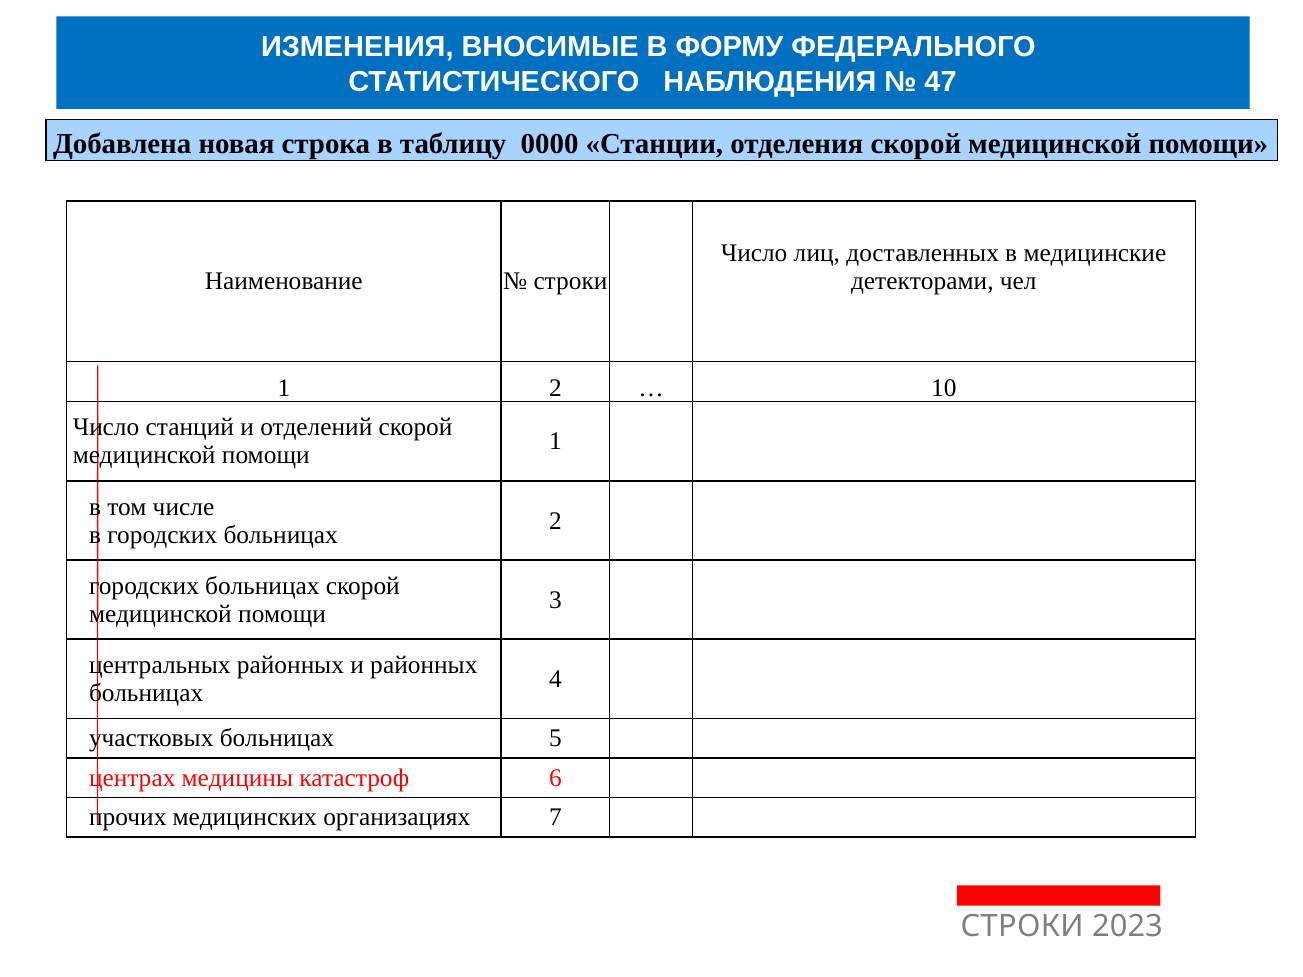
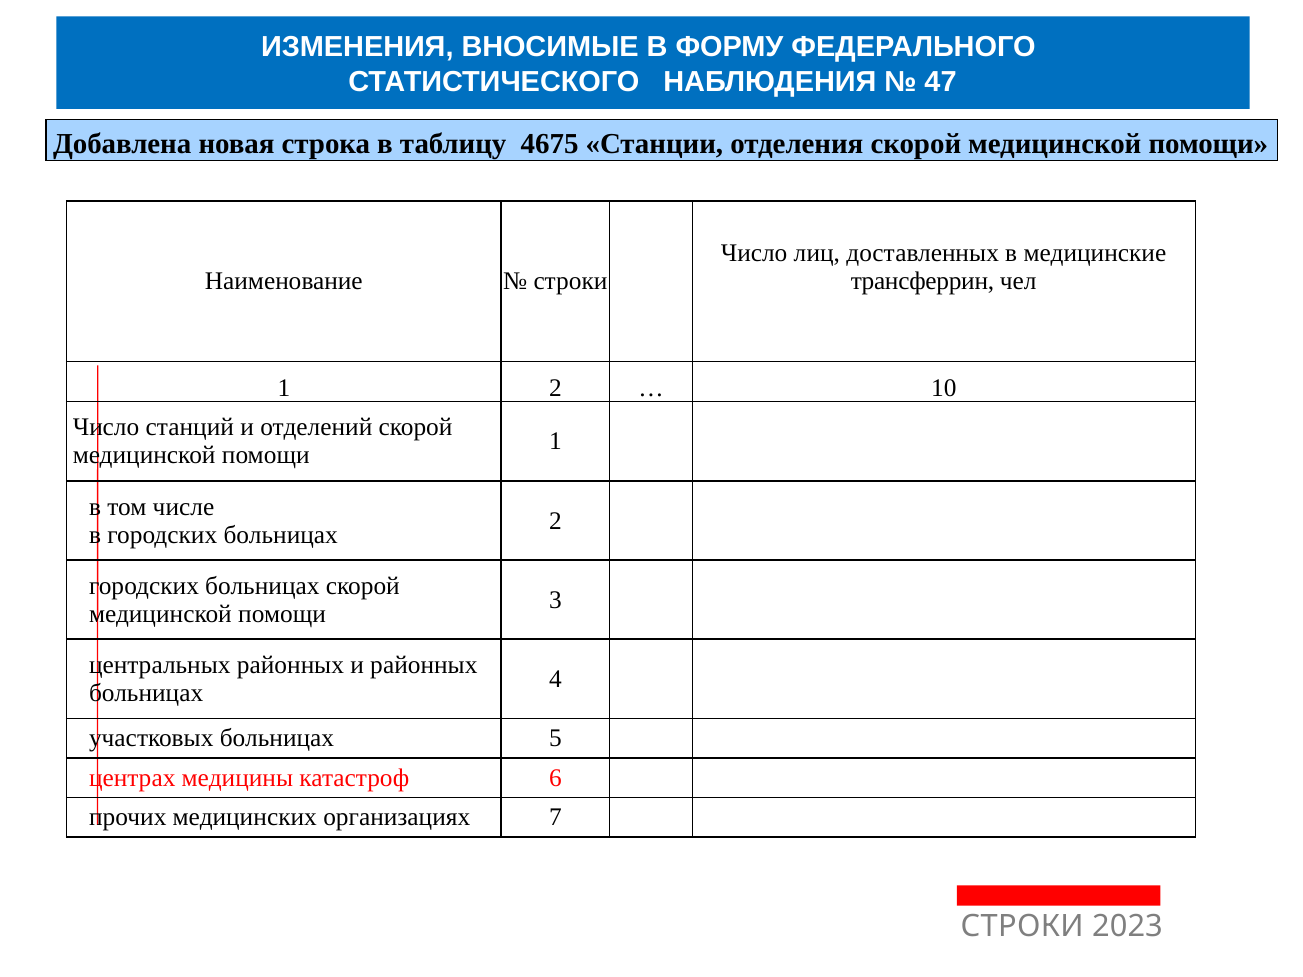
0000: 0000 -> 4675
детекторами: детекторами -> трансферрин
